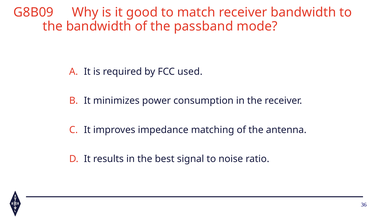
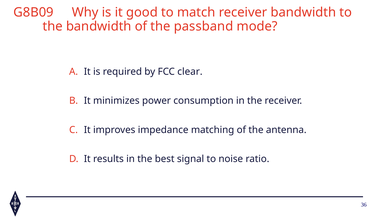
used: used -> clear
